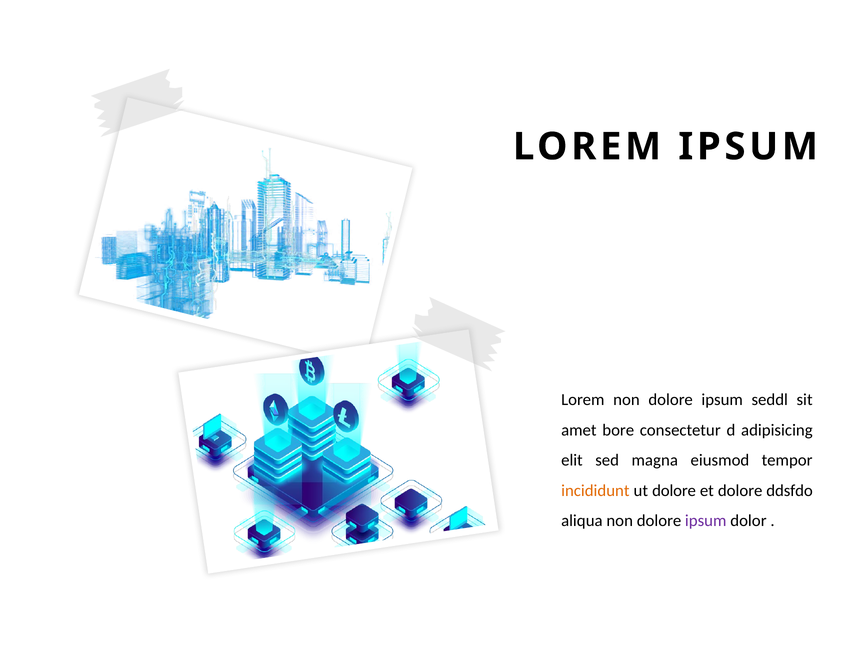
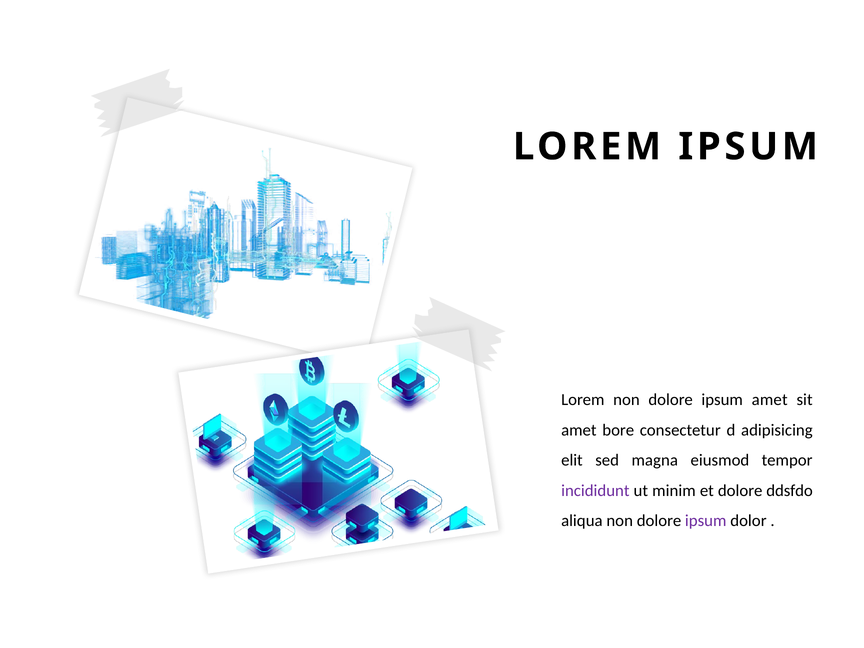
ipsum seddl: seddl -> amet
incididunt colour: orange -> purple
ut dolore: dolore -> minim
